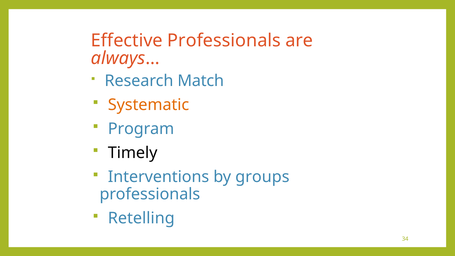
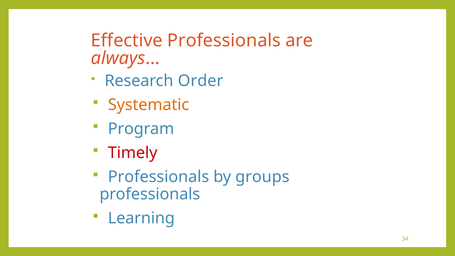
Match: Match -> Order
Timely colour: black -> red
Interventions at (159, 177): Interventions -> Professionals
Retelling: Retelling -> Learning
